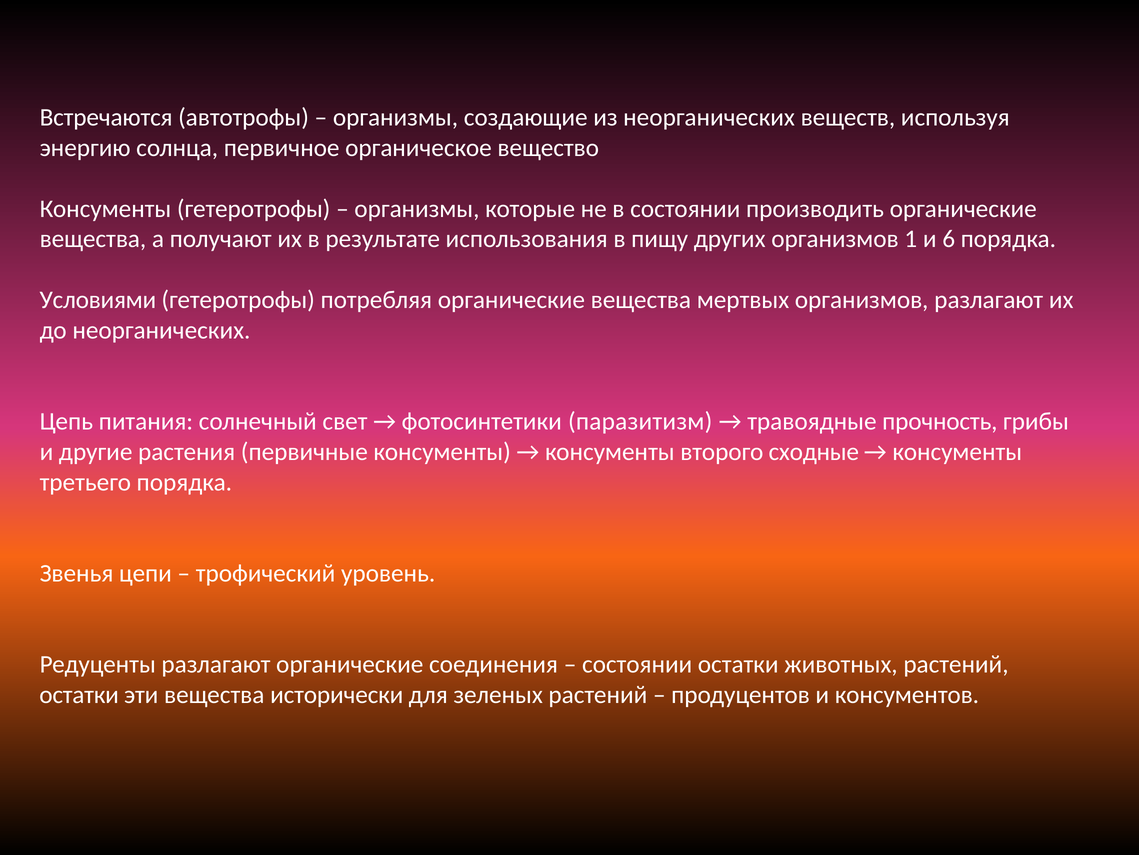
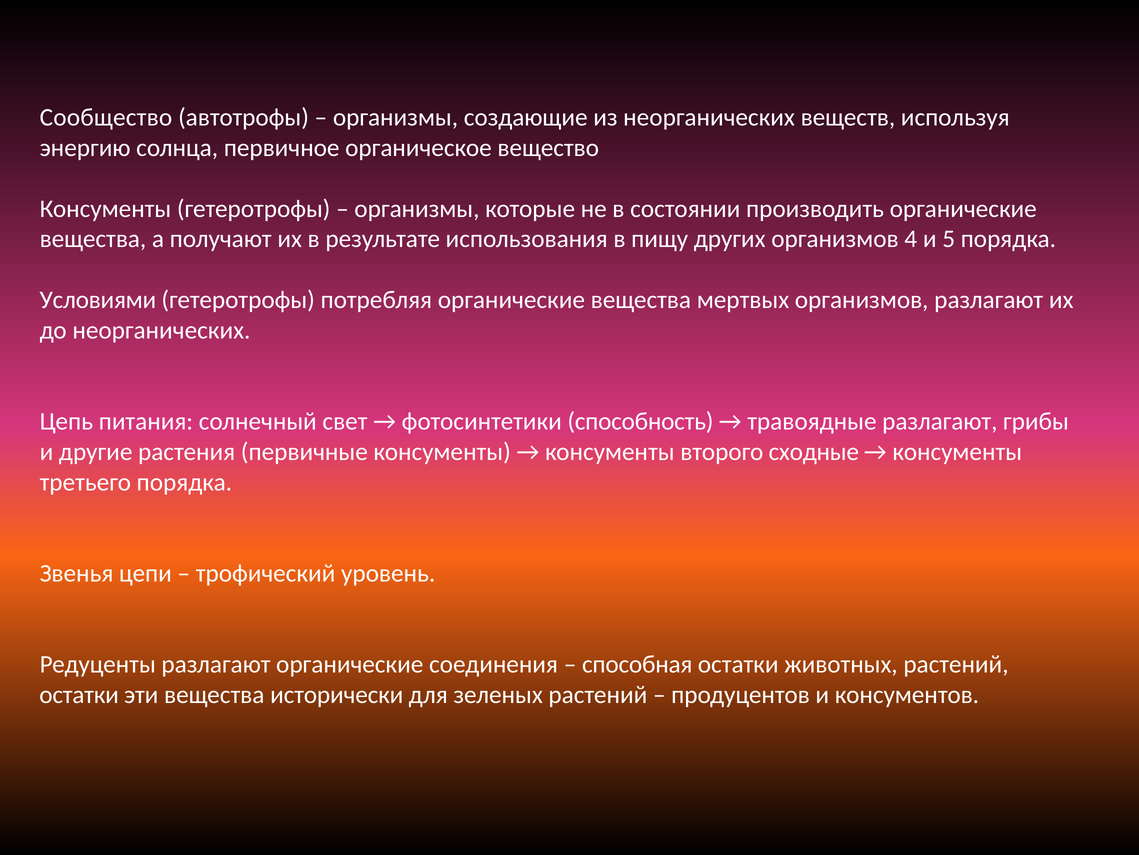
Встречаются: Встречаются -> Сообщество
1: 1 -> 4
6: 6 -> 5
паразитизм: паразитизм -> способность
травоядные прочность: прочность -> разлагают
состоянии at (637, 664): состоянии -> способная
